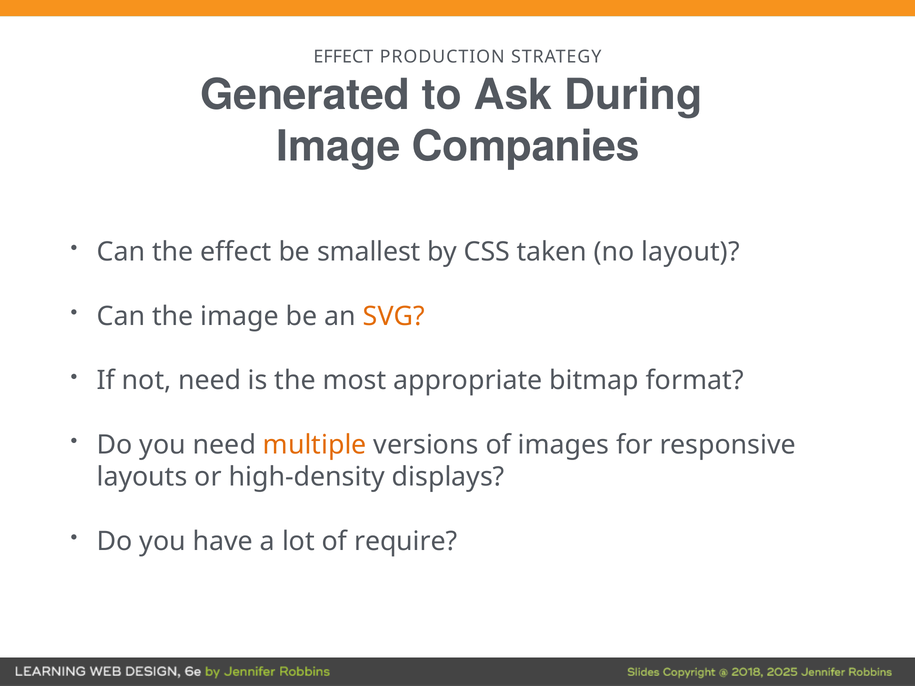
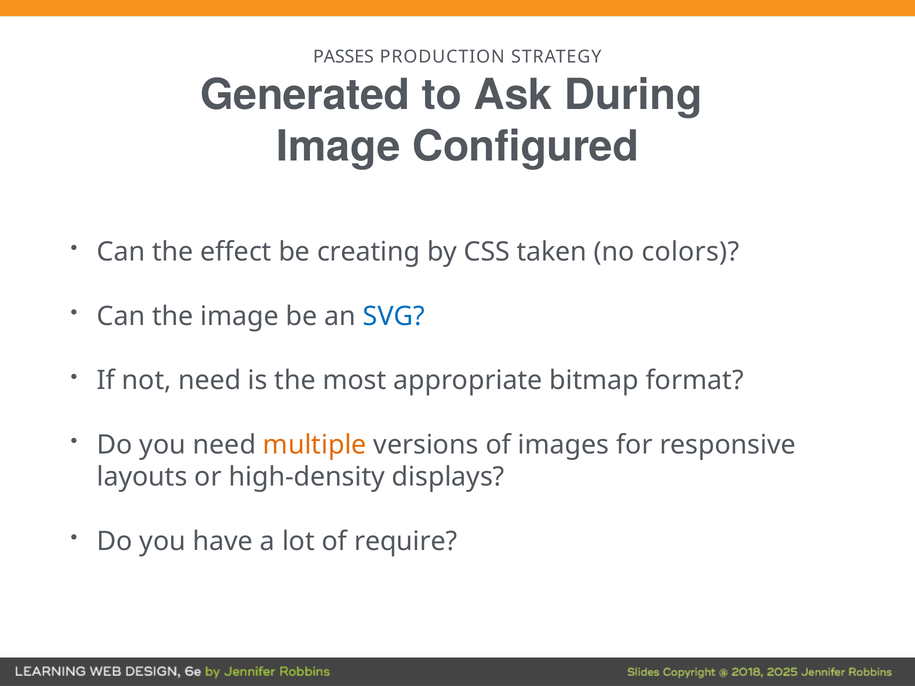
EFFECT at (343, 57): EFFECT -> PASSES
Companies: Companies -> Configured
smallest: smallest -> creating
layout: layout -> colors
SVG colour: orange -> blue
